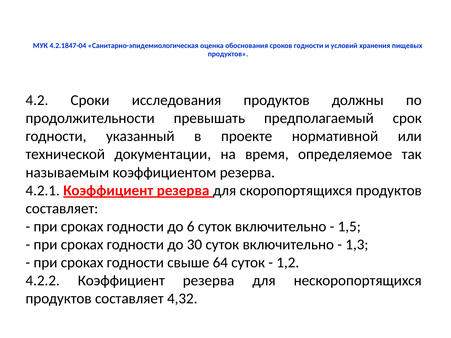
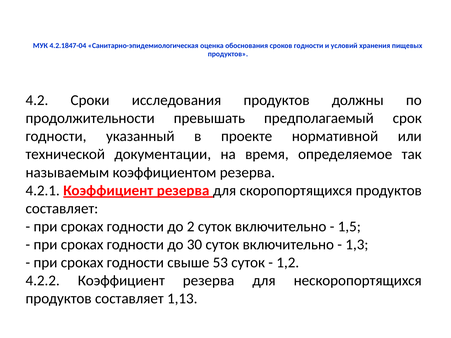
6: 6 -> 2
64: 64 -> 53
4,32: 4,32 -> 1,13
